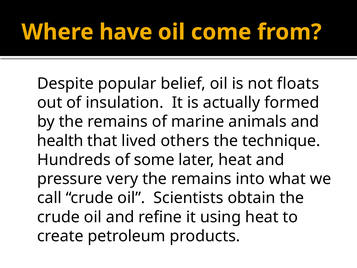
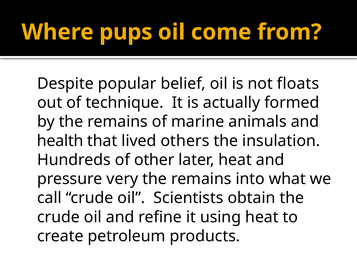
have: have -> pups
insulation: insulation -> technique
technique: technique -> insulation
some: some -> other
